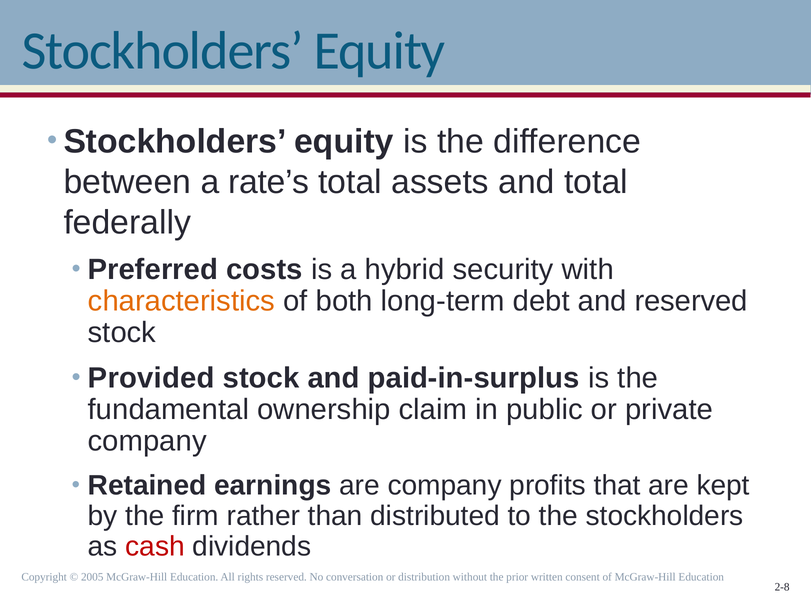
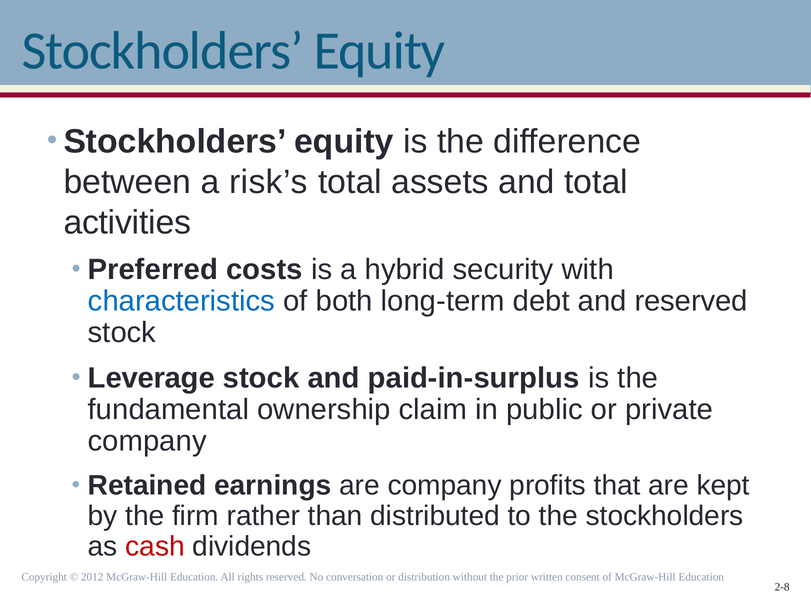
rate’s: rate’s -> risk’s
federally: federally -> activities
characteristics colour: orange -> blue
Provided: Provided -> Leverage
2005: 2005 -> 2012
